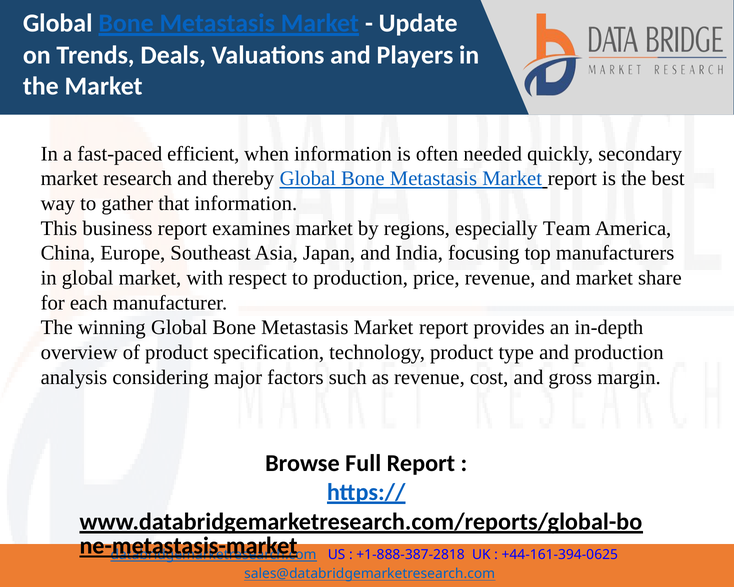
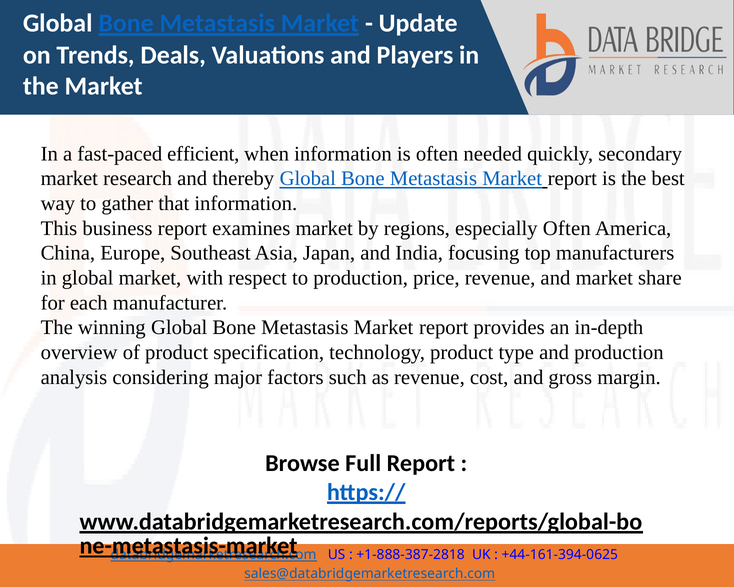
especially Team: Team -> Often
